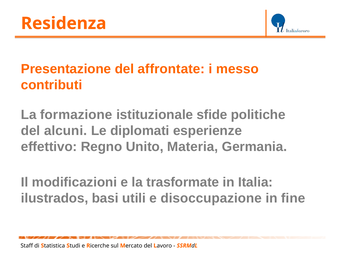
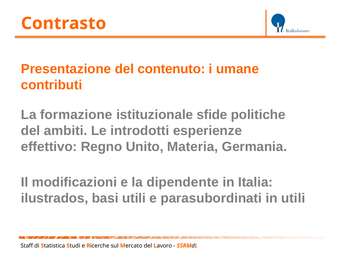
Residenza: Residenza -> Contrasto
affrontate: affrontate -> contenuto
messo: messo -> umane
alcuni: alcuni -> ambiti
diplomati: diplomati -> introdotti
trasformate: trasformate -> dipendente
disoccupazione: disoccupazione -> parasubordinati
in fine: fine -> utili
